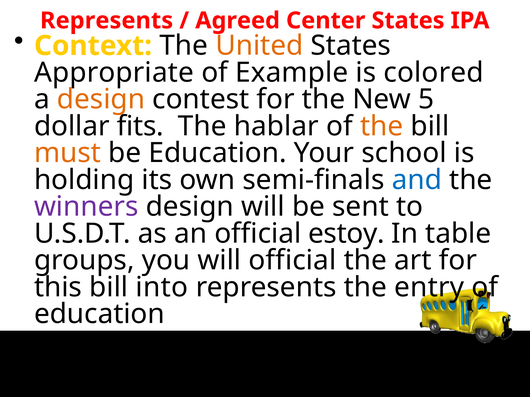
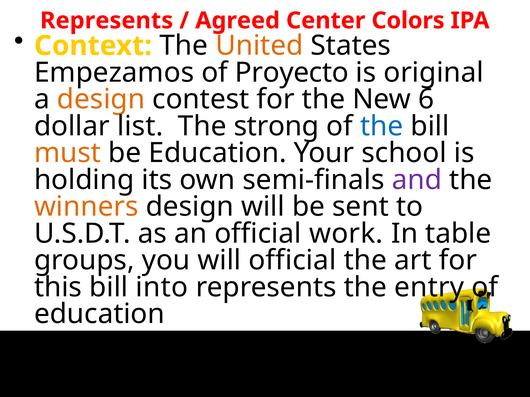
Center States: States -> Colors
Appropriate: Appropriate -> Empezamos
Example: Example -> Proyecto
colored: colored -> original
5: 5 -> 6
fits: fits -> list
hablar: hablar -> strong
the at (382, 126) colour: orange -> blue
and colour: blue -> purple
winners colour: purple -> orange
estoy: estoy -> work
